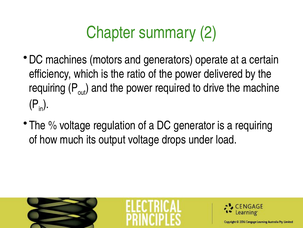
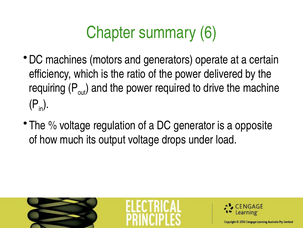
2: 2 -> 6
a requiring: requiring -> opposite
